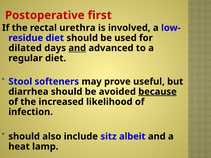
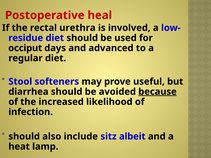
first: first -> heal
dilated: dilated -> occiput
and at (77, 48) underline: present -> none
